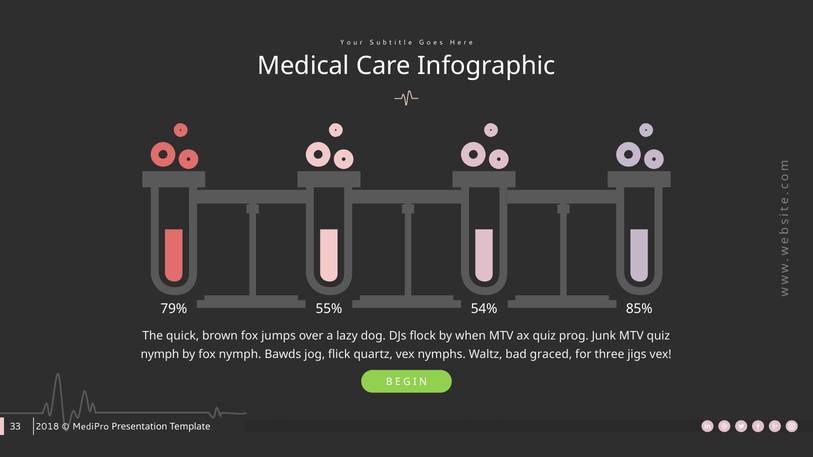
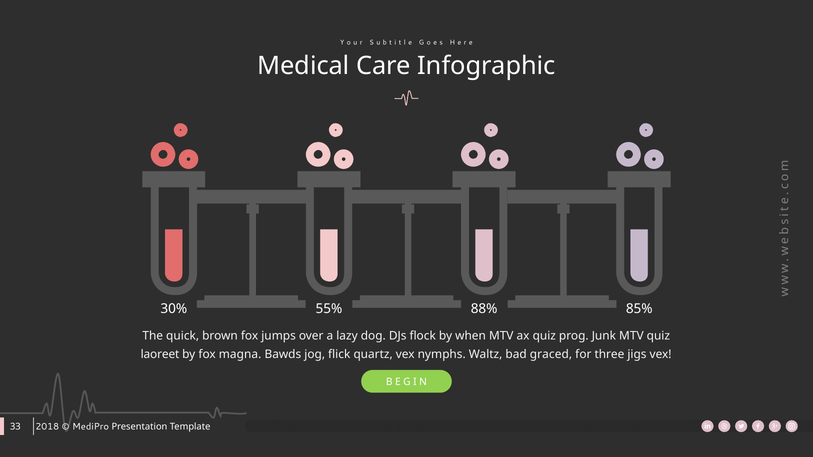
79%: 79% -> 30%
54%: 54% -> 88%
nymph at (160, 355): nymph -> laoreet
fox nymph: nymph -> magna
